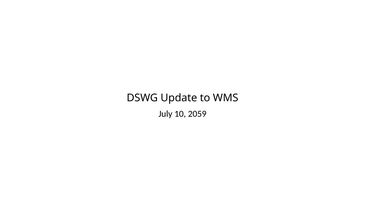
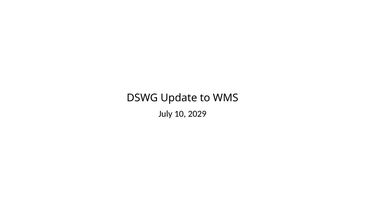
2059: 2059 -> 2029
